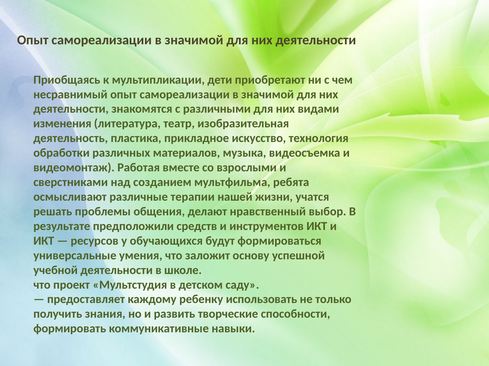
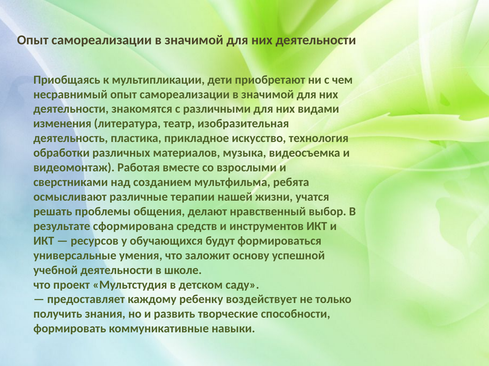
предположили: предположили -> сформирована
использовать: использовать -> воздействует
